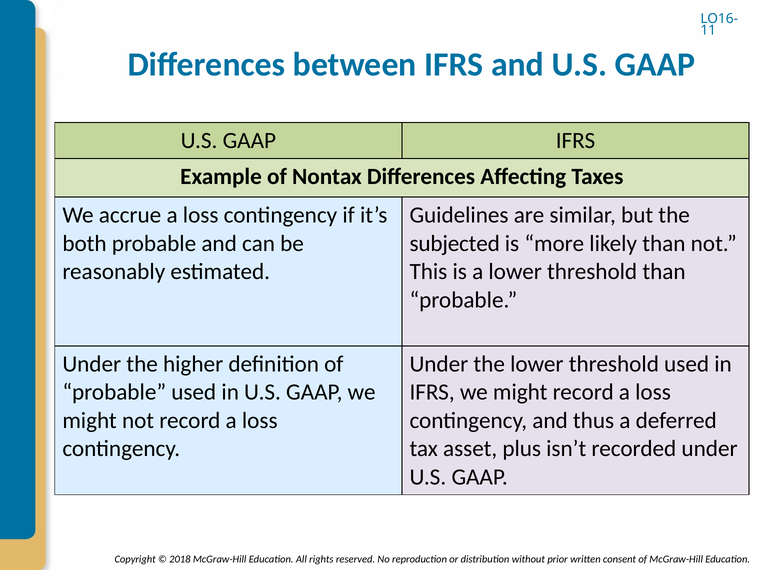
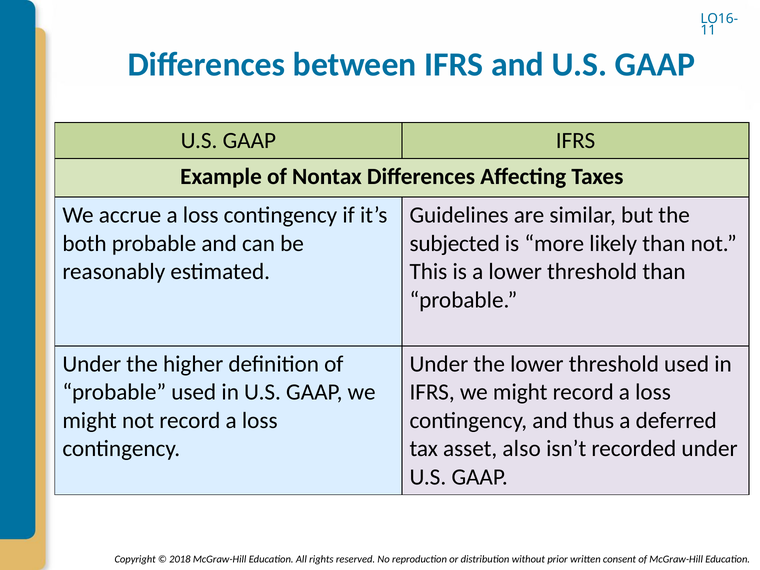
plus: plus -> also
